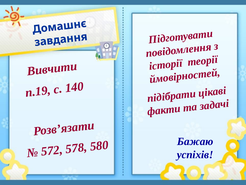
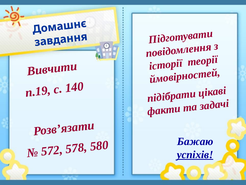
успіхів underline: none -> present
